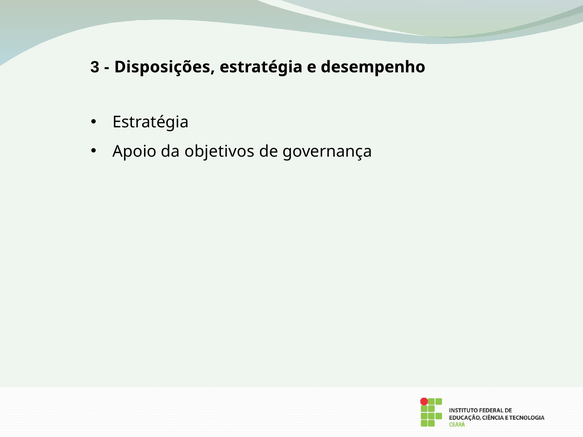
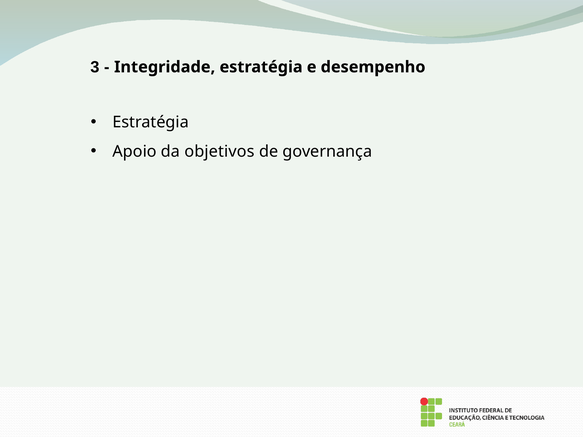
Disposições: Disposições -> Integridade
